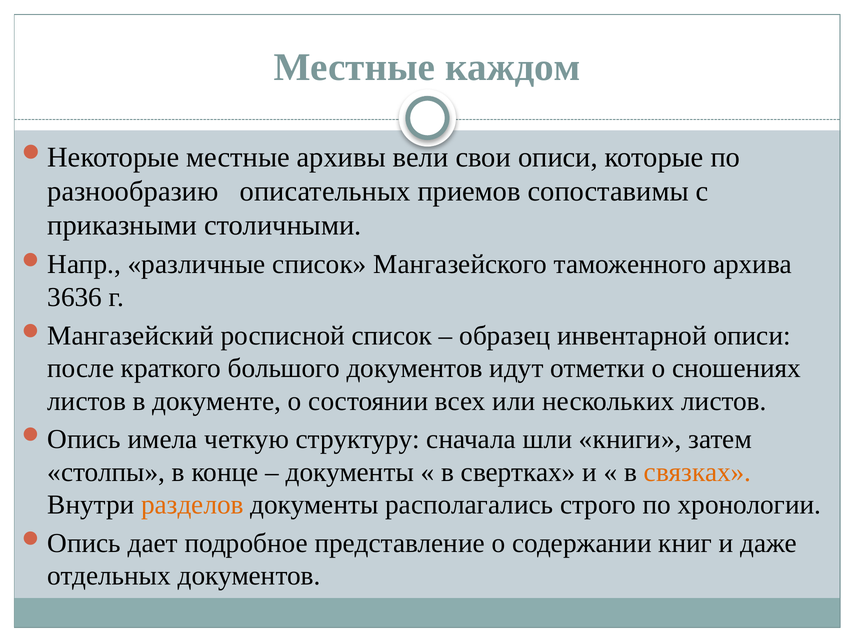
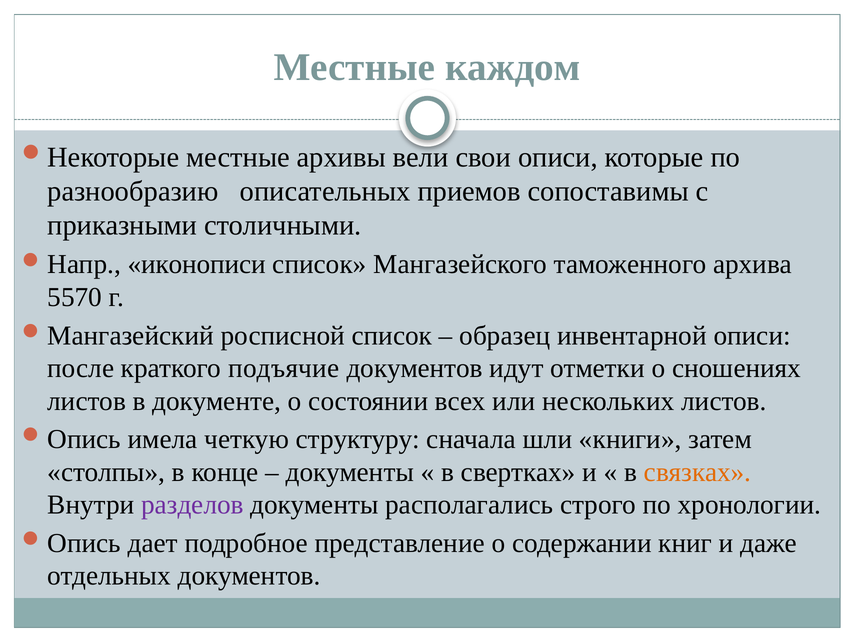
различные: различные -> иконописи
3636: 3636 -> 5570
большого: большого -> подъячие
разделов colour: orange -> purple
